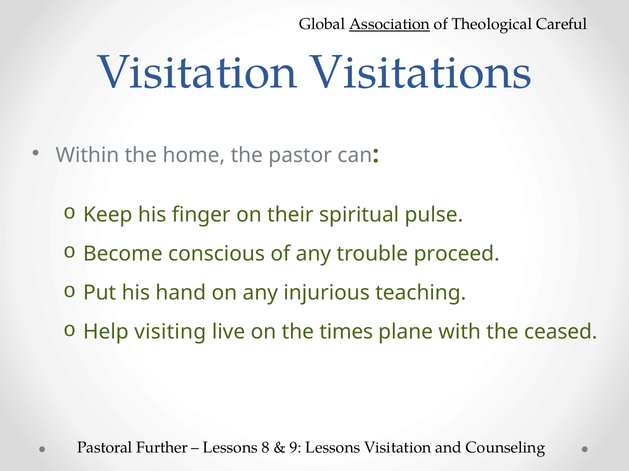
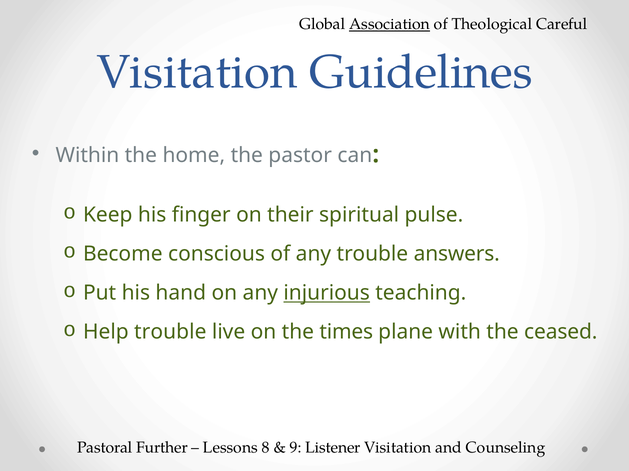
Visitations: Visitations -> Guidelines
proceed: proceed -> answers
injurious underline: none -> present
Help visiting: visiting -> trouble
9 Lessons: Lessons -> Listener
